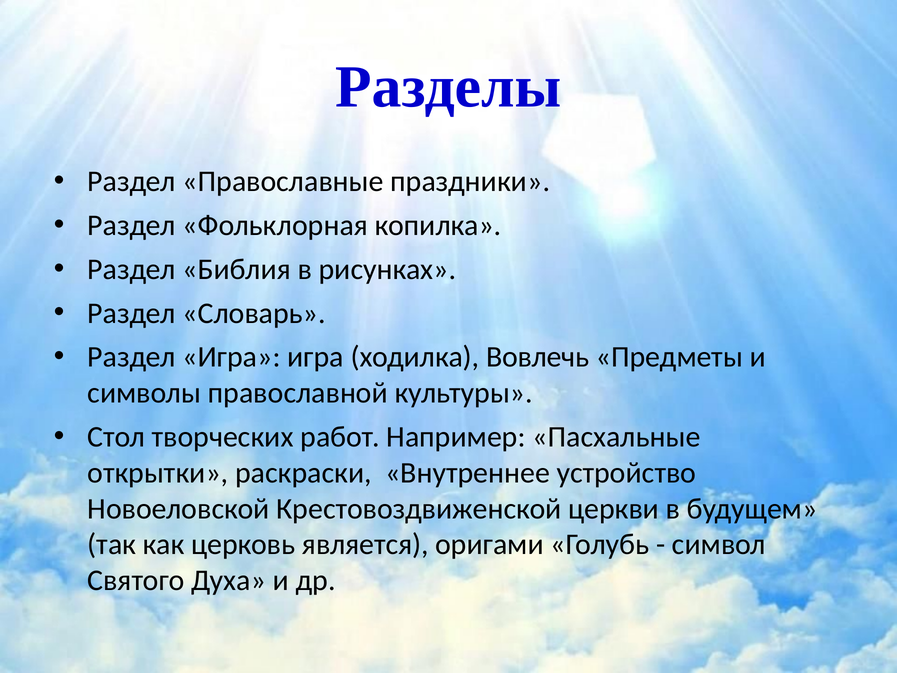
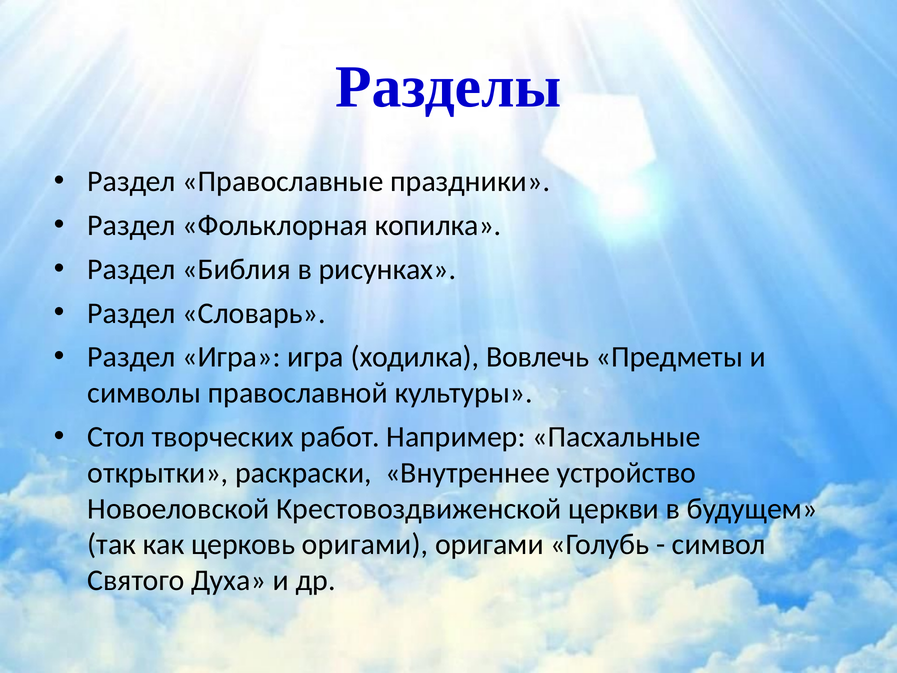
церковь является: является -> оригами
